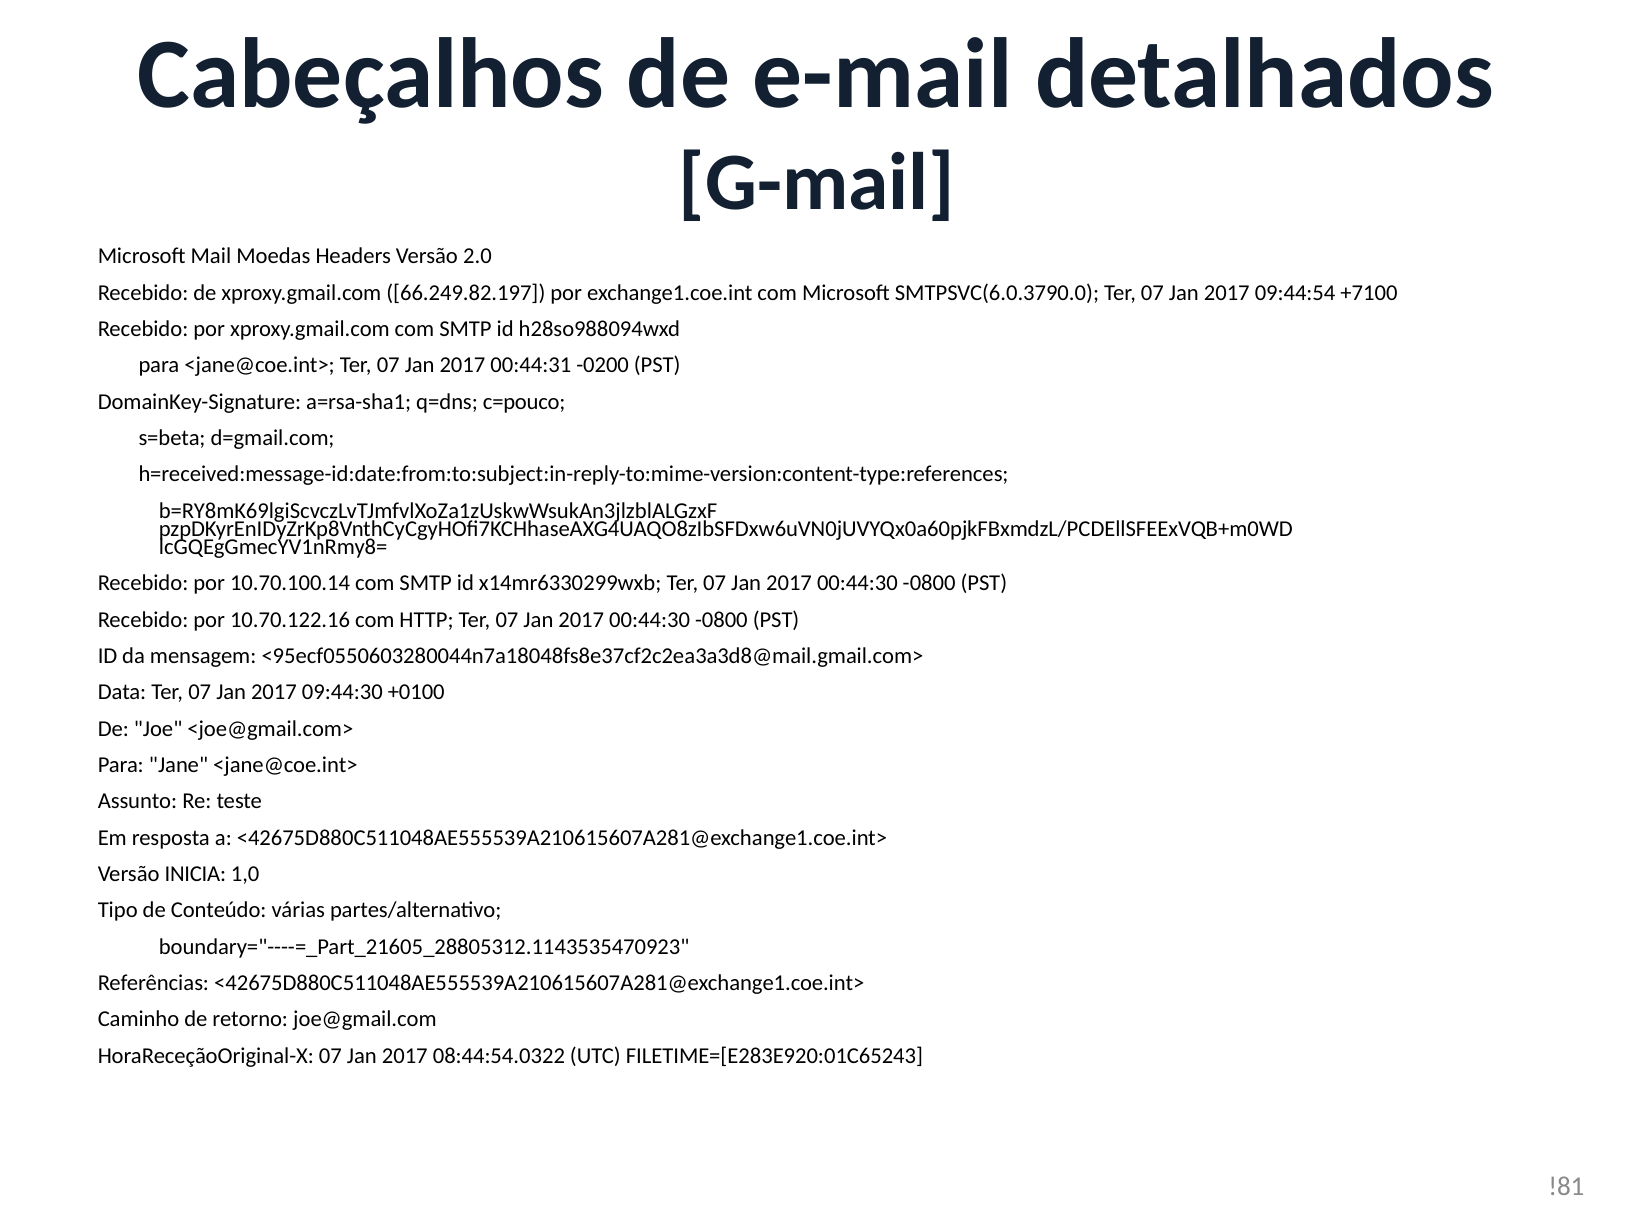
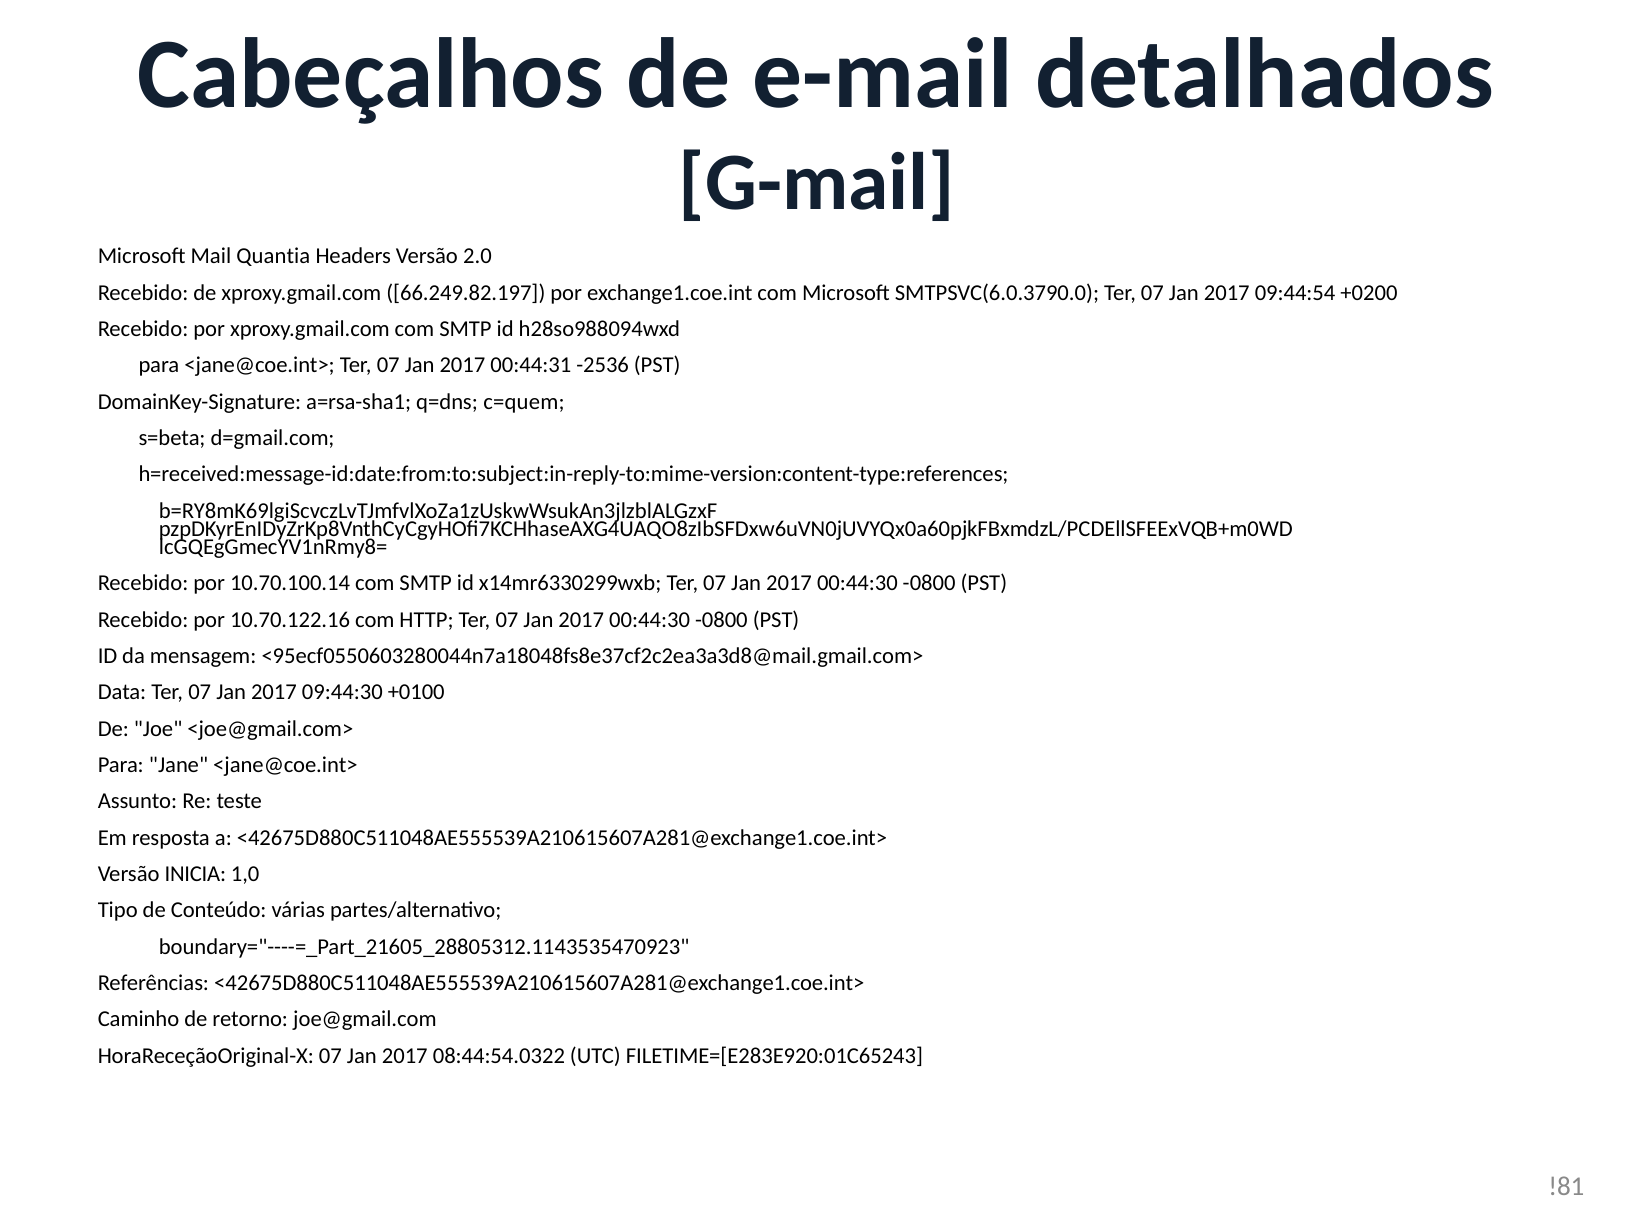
Moedas: Moedas -> Quantia
+7100: +7100 -> +0200
-0200: -0200 -> -2536
c=pouco: c=pouco -> c=quem
